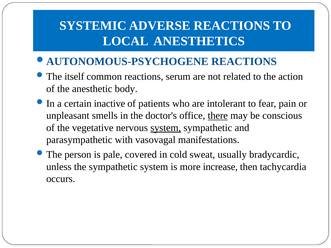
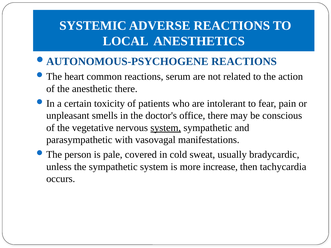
itself: itself -> heart
anesthetic body: body -> there
inactive: inactive -> toxicity
there at (218, 116) underline: present -> none
